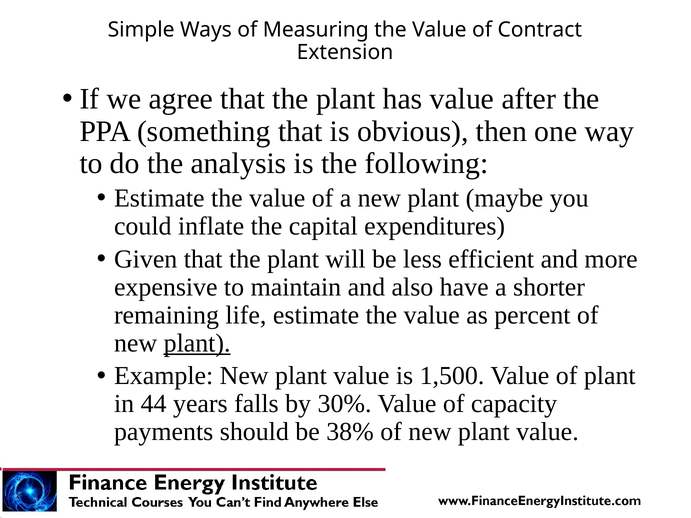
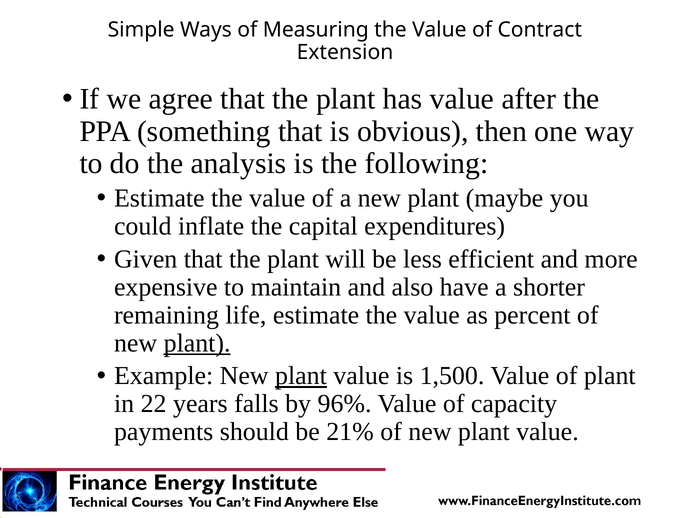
plant at (301, 376) underline: none -> present
44: 44 -> 22
30%: 30% -> 96%
38%: 38% -> 21%
